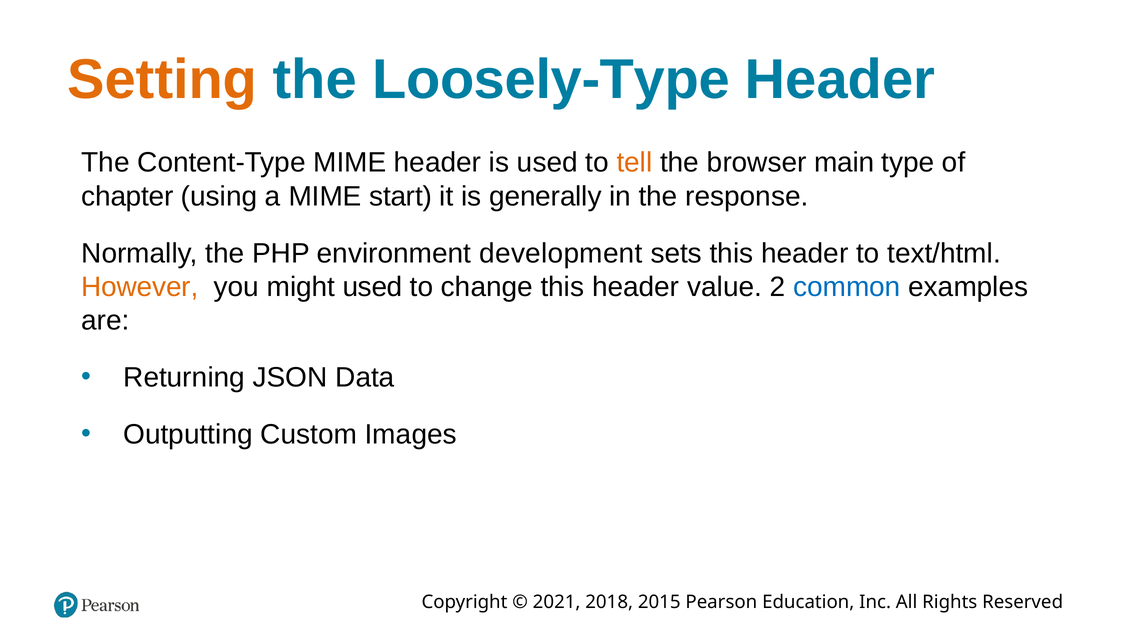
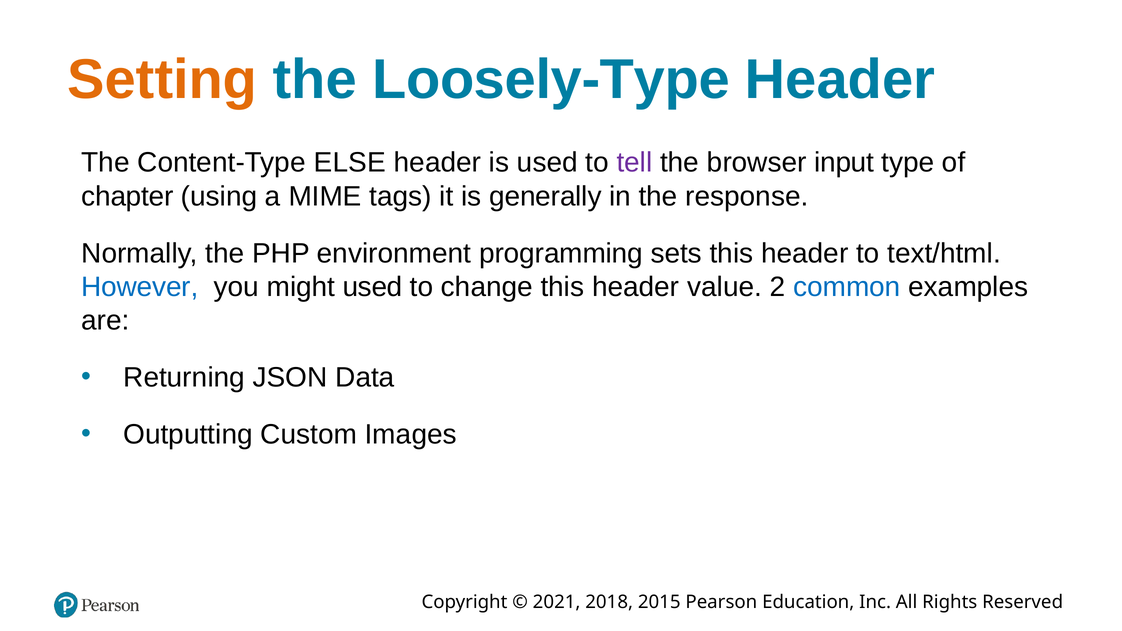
Content-Type MIME: MIME -> ELSE
tell colour: orange -> purple
main: main -> input
start: start -> tags
development: development -> programming
However colour: orange -> blue
